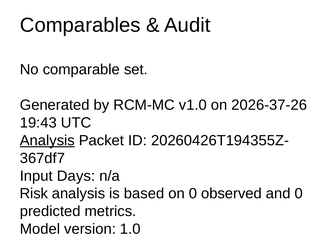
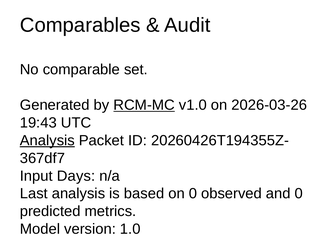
RCM-MC underline: none -> present
2026-37-26: 2026-37-26 -> 2026-03-26
Risk: Risk -> Last
